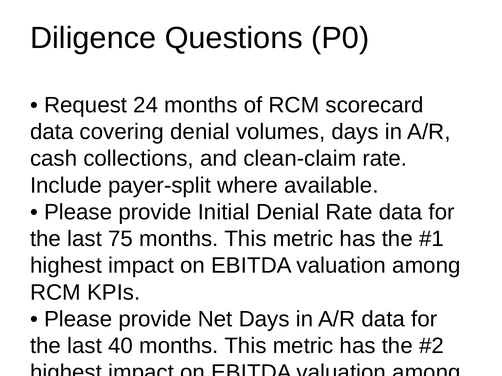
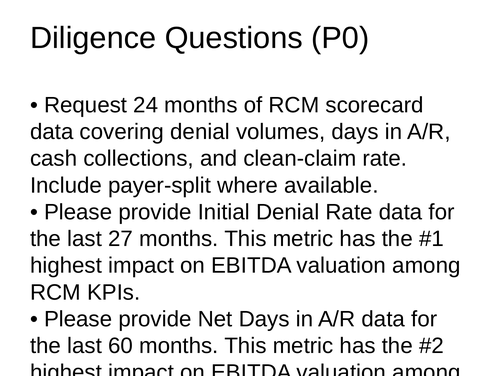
75: 75 -> 27
40: 40 -> 60
